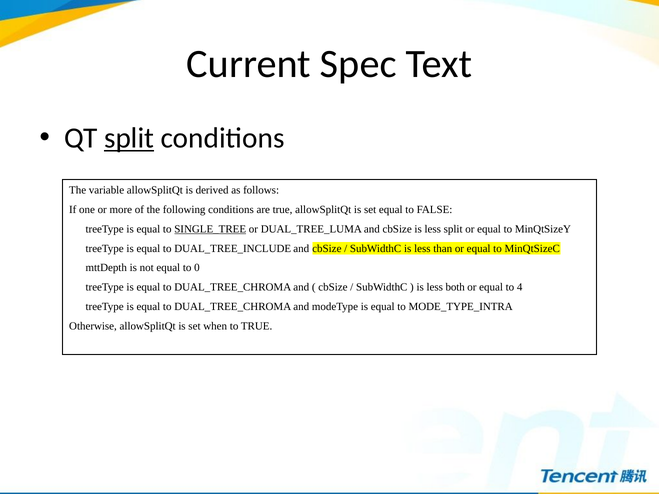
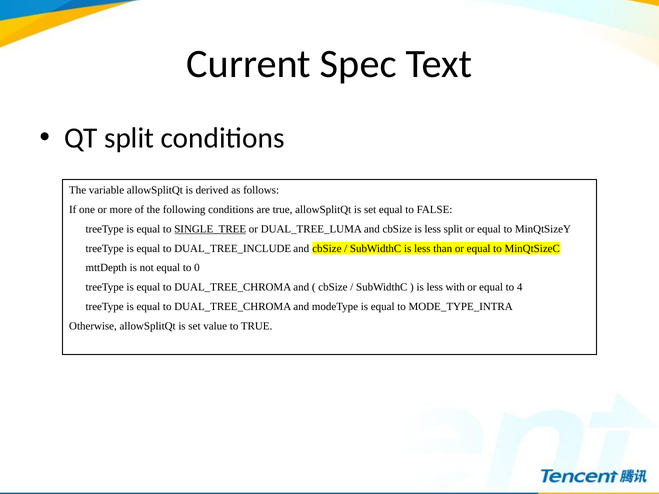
split at (129, 138) underline: present -> none
both: both -> with
when: when -> value
